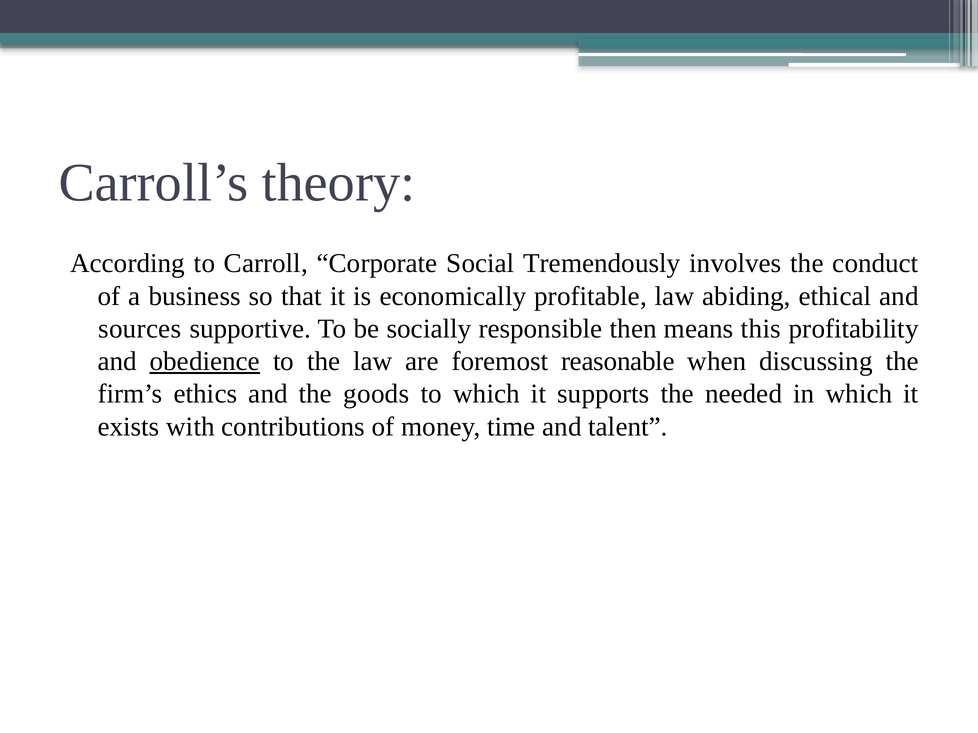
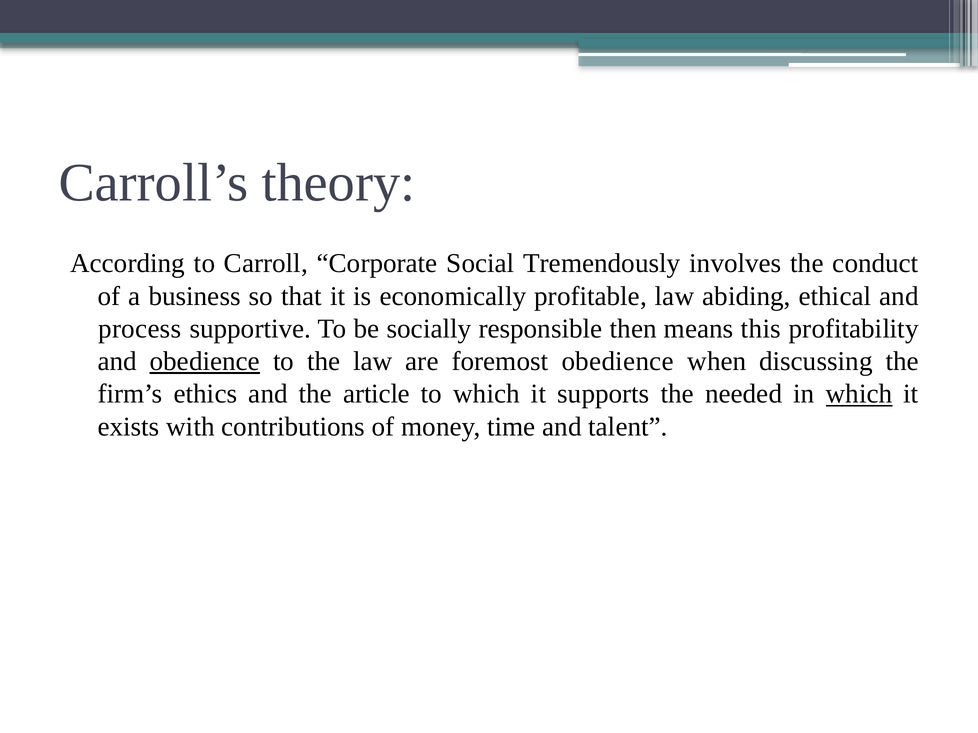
sources: sources -> process
foremost reasonable: reasonable -> obedience
goods: goods -> article
which at (859, 394) underline: none -> present
